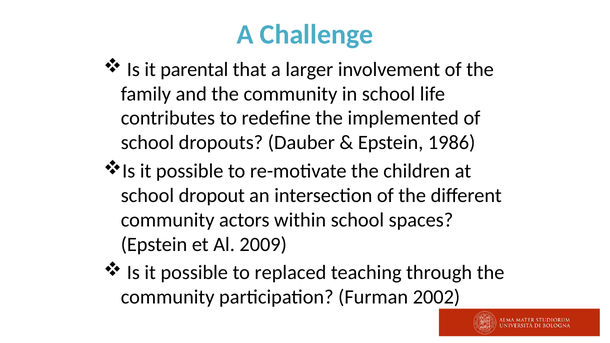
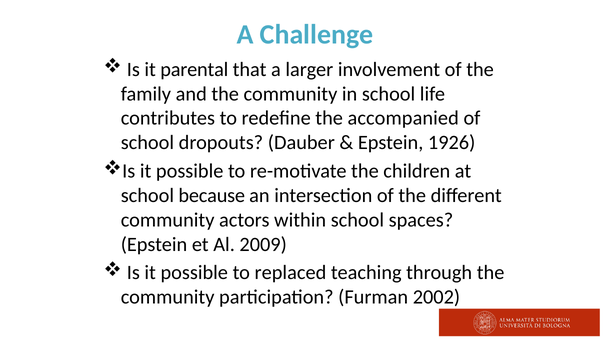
implemented: implemented -> accompanied
1986: 1986 -> 1926
dropout: dropout -> because
